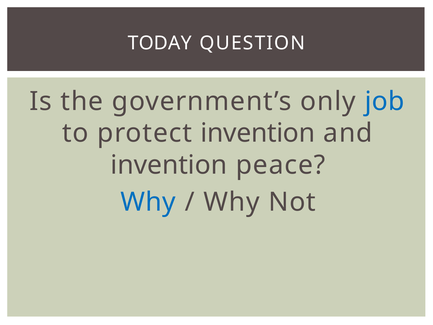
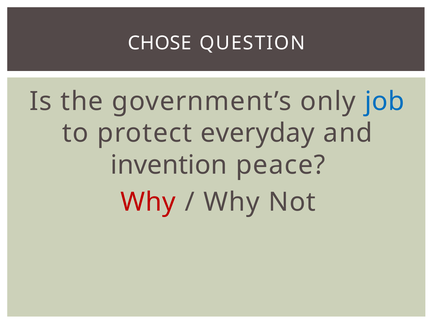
TODAY: TODAY -> CHOSE
protect invention: invention -> everyday
Why at (148, 202) colour: blue -> red
